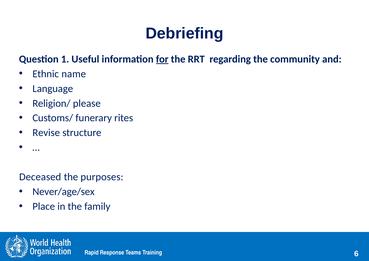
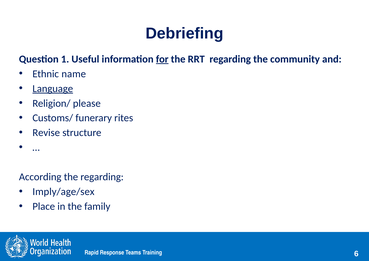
Language underline: none -> present
Deceased: Deceased -> According
the purposes: purposes -> regarding
Never/age/sex: Never/age/sex -> Imply/age/sex
